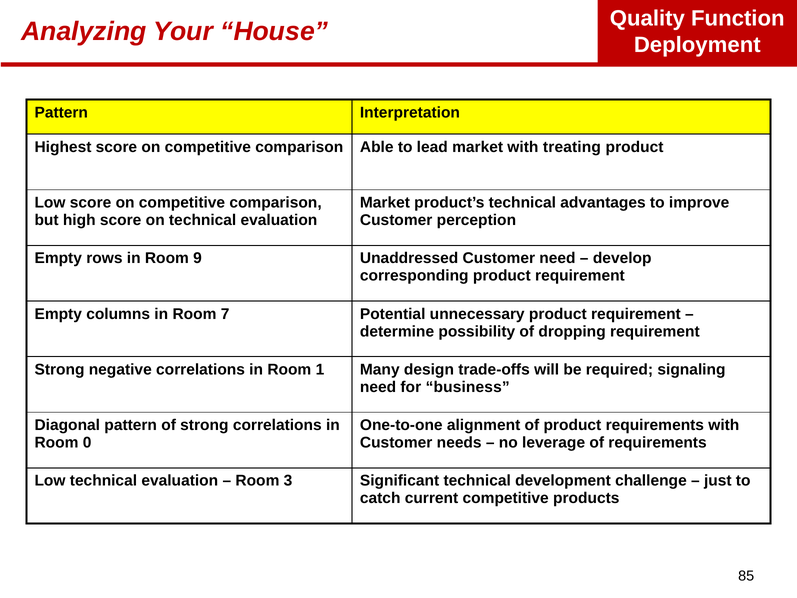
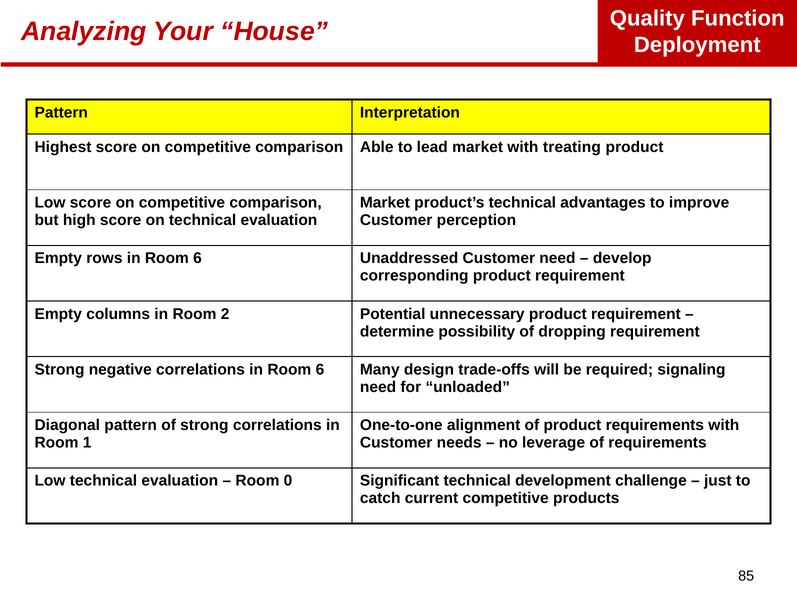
rows in Room 9: 9 -> 6
7: 7 -> 2
correlations in Room 1: 1 -> 6
business: business -> unloaded
0: 0 -> 1
3: 3 -> 0
